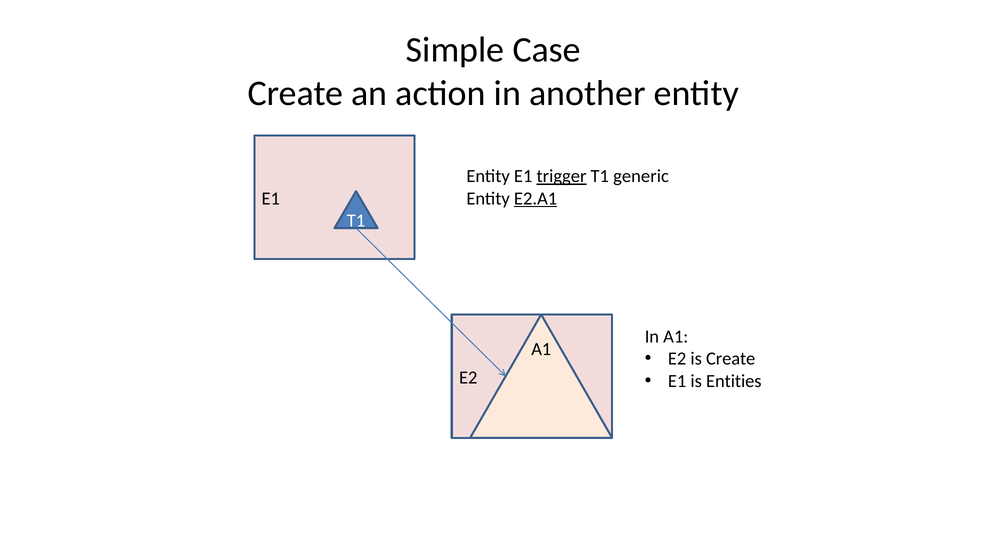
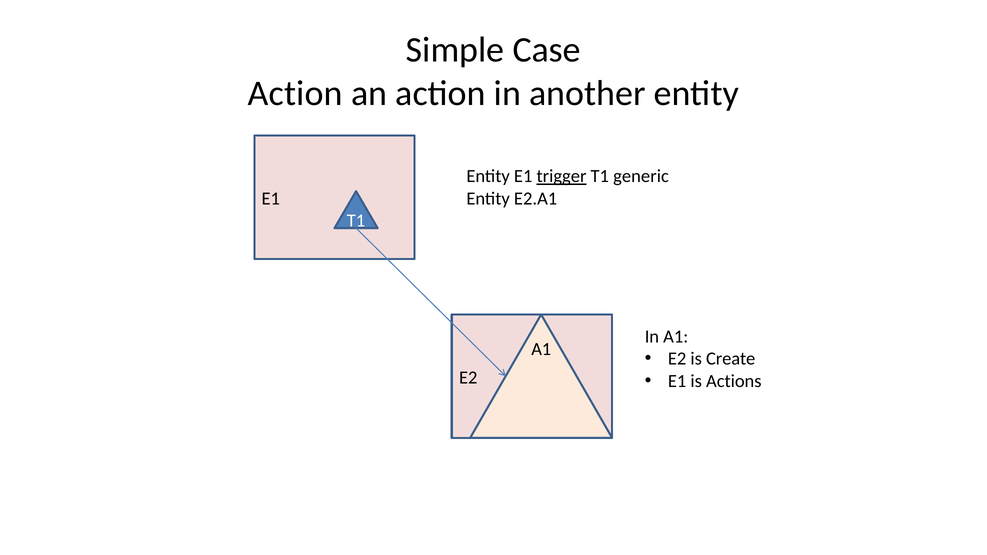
Create at (295, 93): Create -> Action
E2.A1 underline: present -> none
Entities: Entities -> Actions
